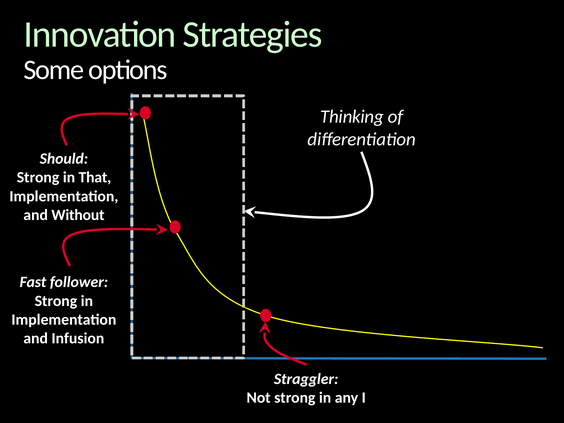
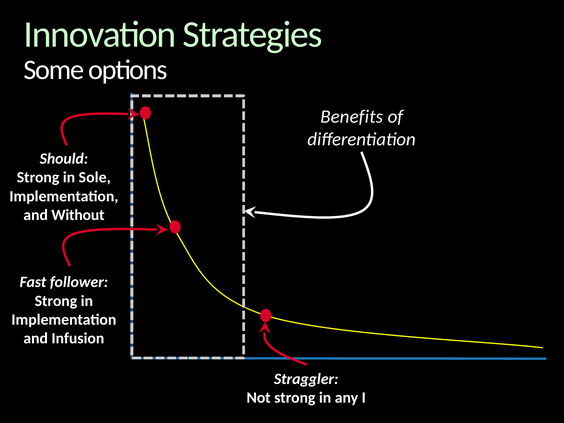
Thinking: Thinking -> Benefits
That: That -> Sole
